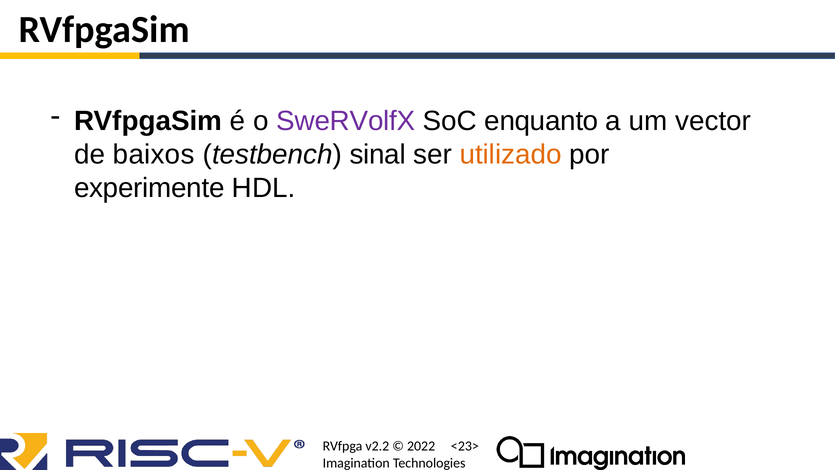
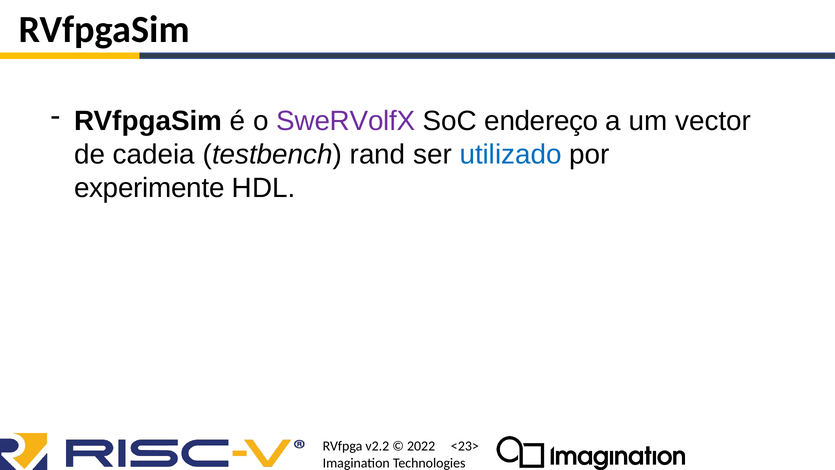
enquanto: enquanto -> endereço
baixos: baixos -> cadeia
sinal: sinal -> rand
utilizado colour: orange -> blue
